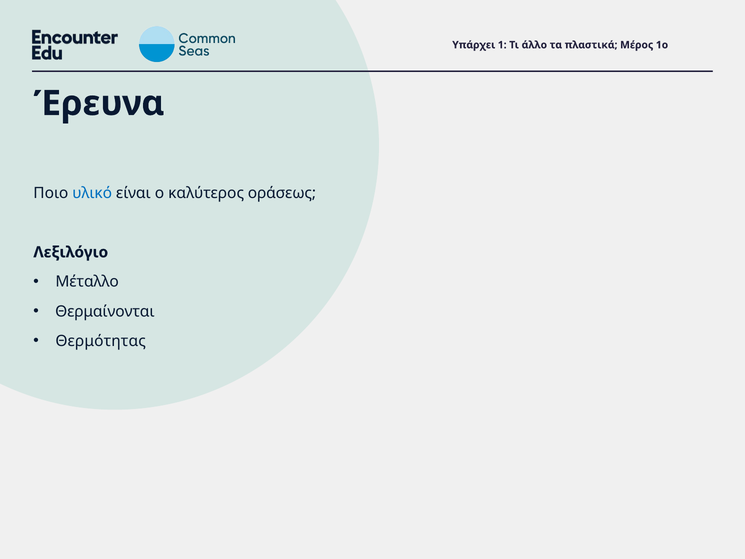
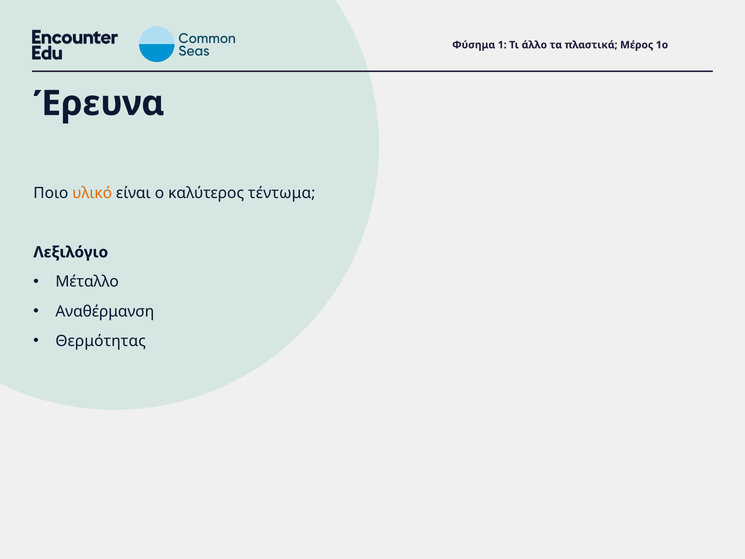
Υπάρχει: Υπάρχει -> Φύσημα
υλικό colour: blue -> orange
οράσεως: οράσεως -> τέντωμα
Θερμαίνονται: Θερμαίνονται -> Αναθέρμανση
